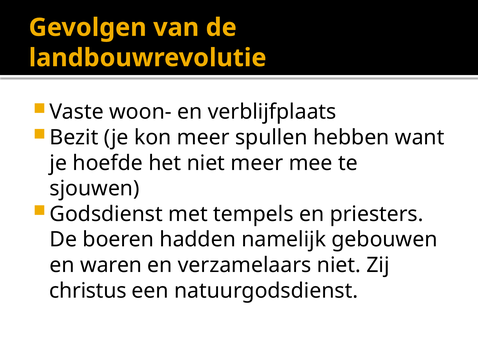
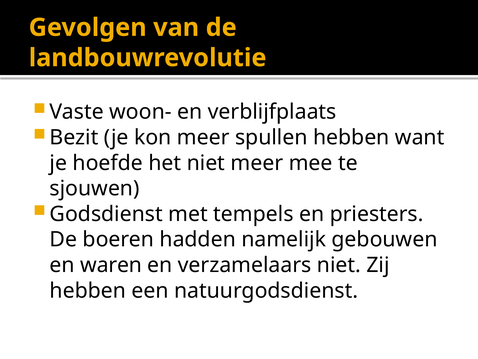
christus at (88, 290): christus -> hebben
